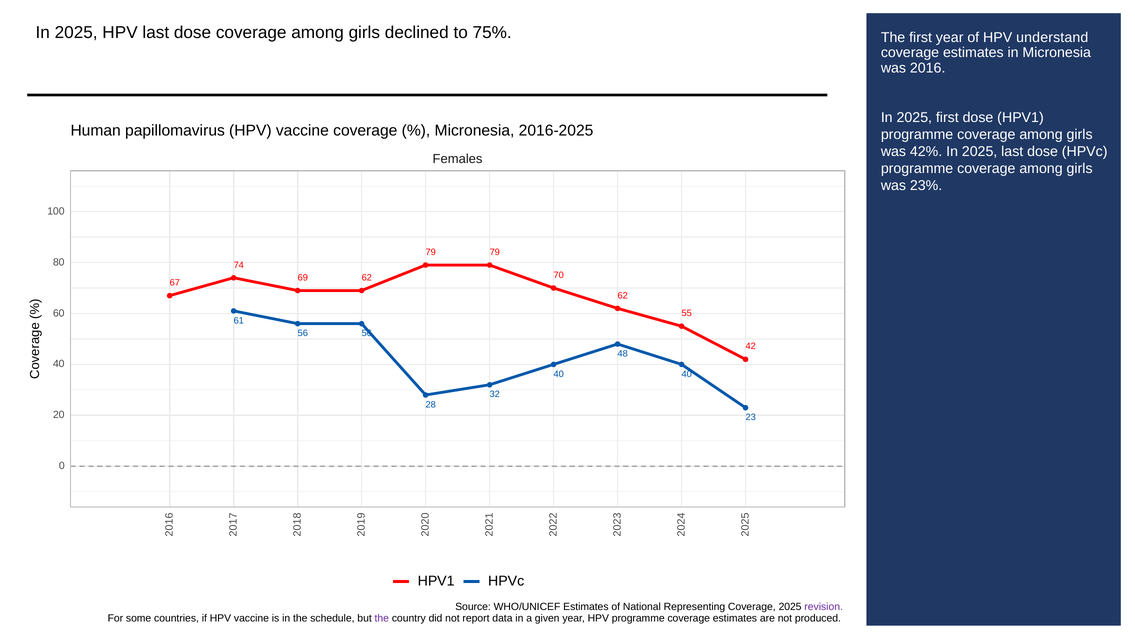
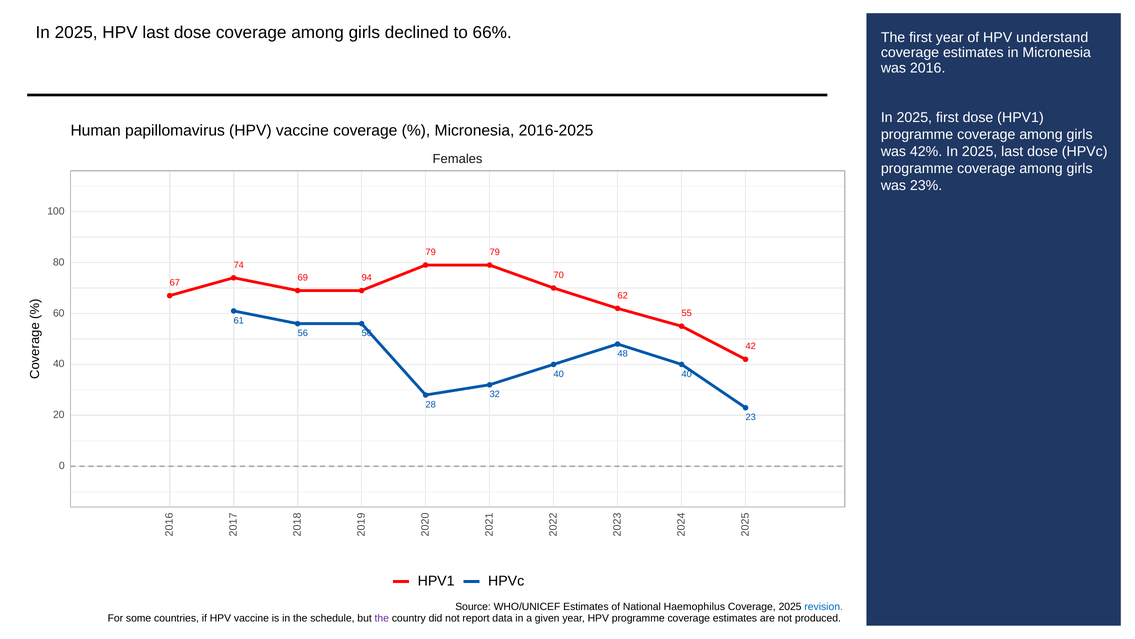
75%: 75% -> 66%
69 62: 62 -> 94
Representing: Representing -> Haemophilus
revision at (824, 606) colour: purple -> blue
